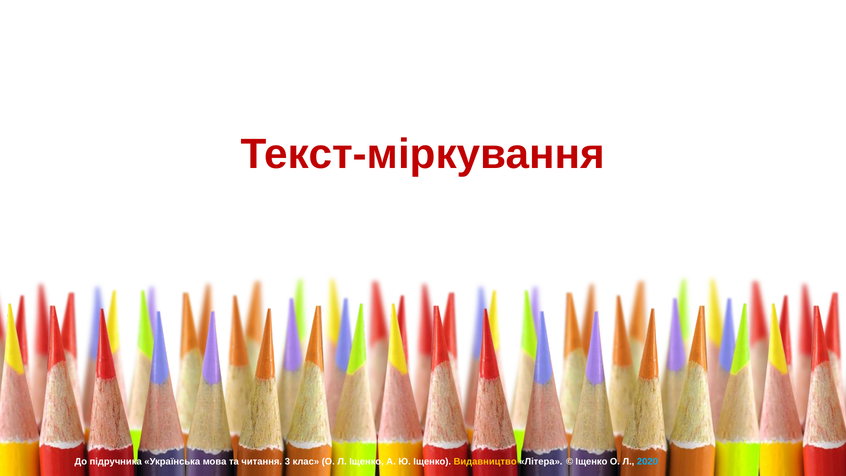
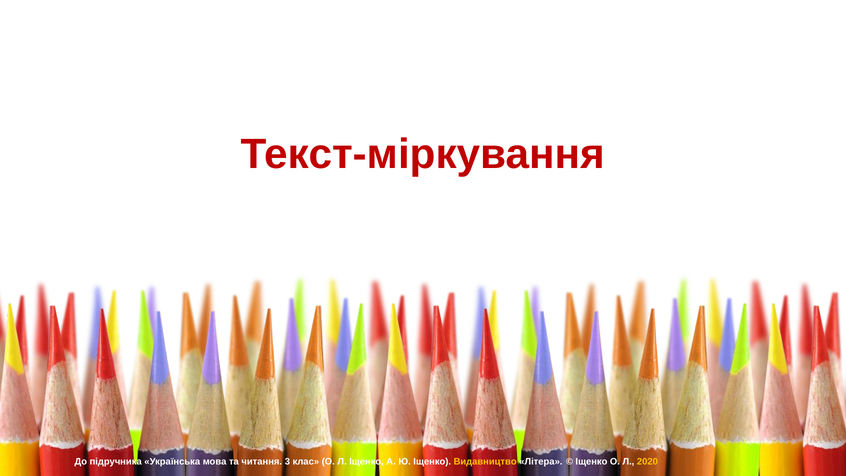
2020 colour: light blue -> yellow
